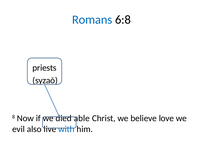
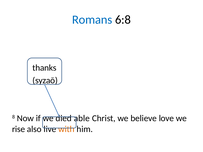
priests: priests -> thanks
evil: evil -> rise
with colour: blue -> orange
